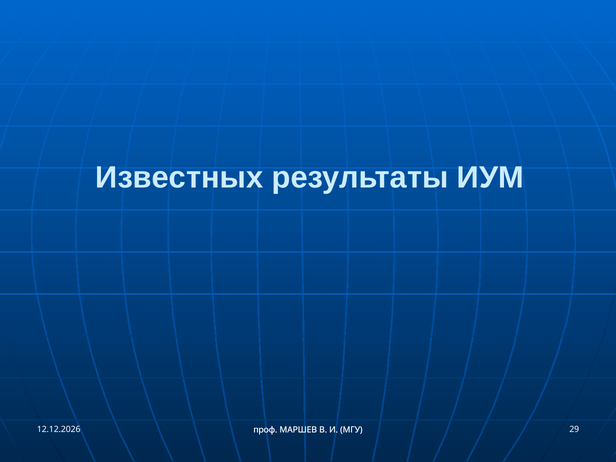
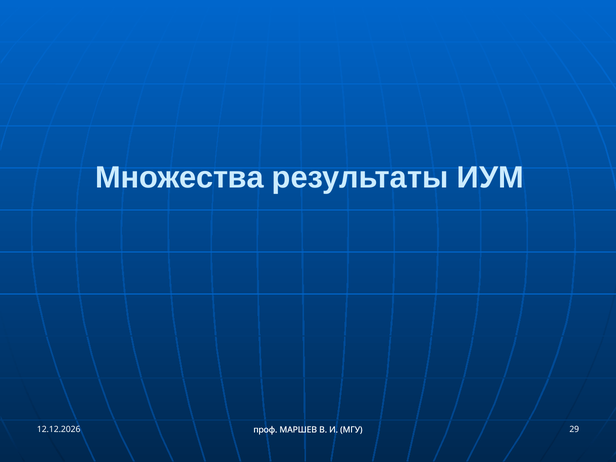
Известных: Известных -> Множества
